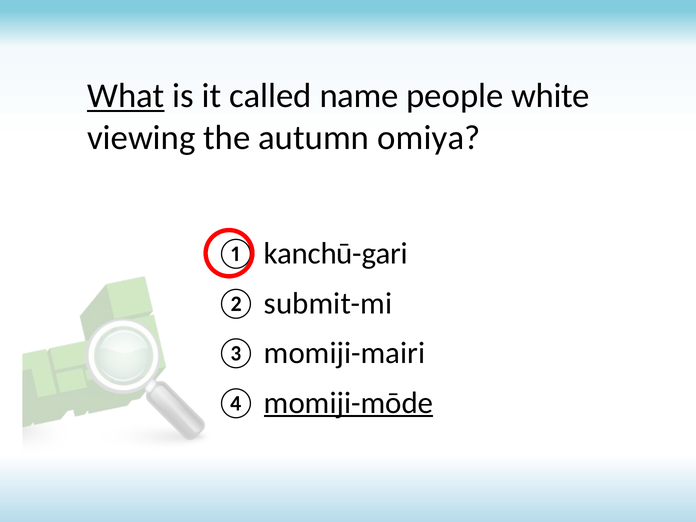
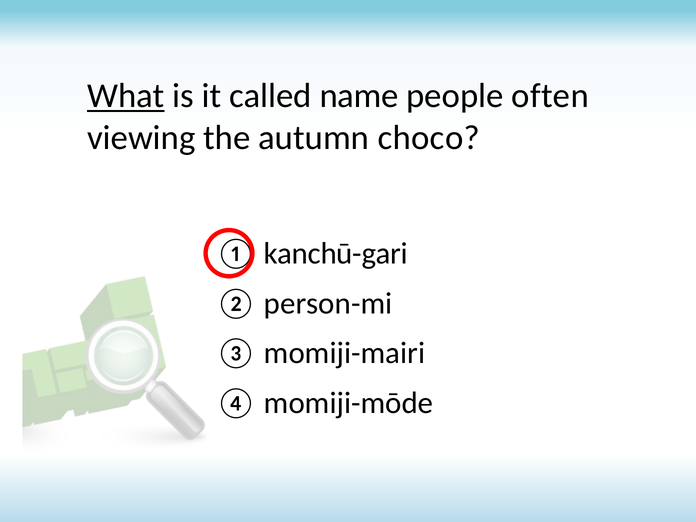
white: white -> often
omiya: omiya -> choco
submit-mi: submit-mi -> person-mi
momiji-mōde underline: present -> none
